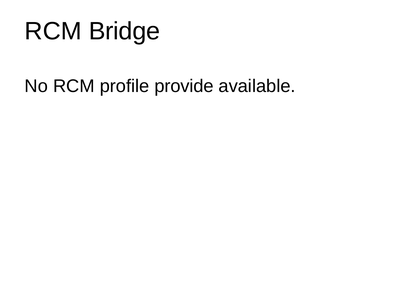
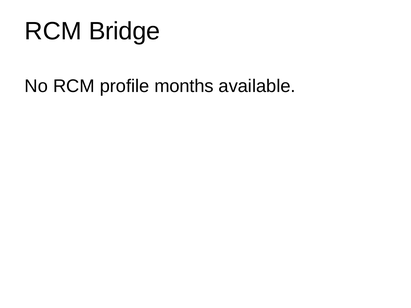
provide: provide -> months
